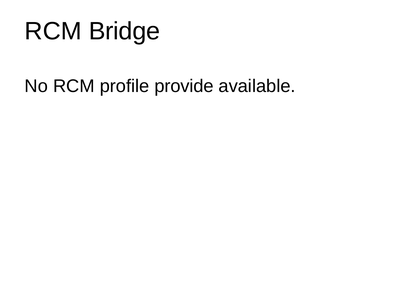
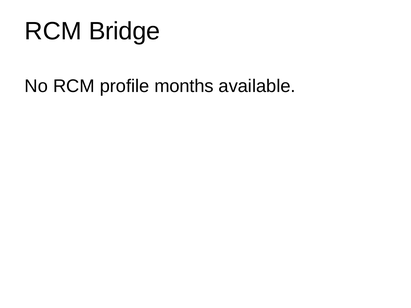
provide: provide -> months
